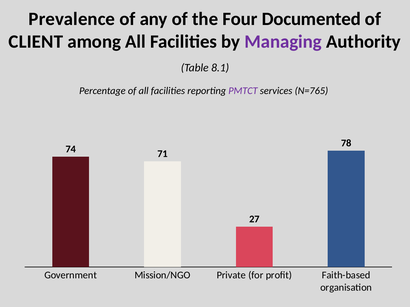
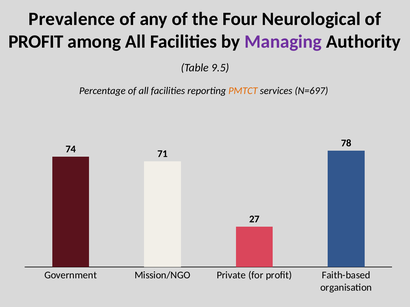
Documented: Documented -> Neurological
CLIENT at (36, 42): CLIENT -> PROFIT
8.1: 8.1 -> 9.5
PMTCT colour: purple -> orange
N=765: N=765 -> N=697
